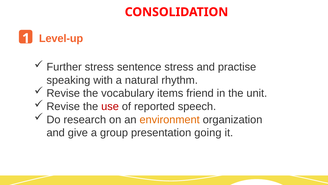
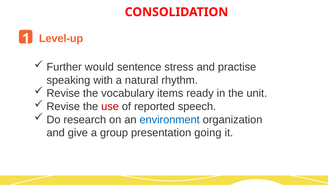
Further stress: stress -> would
friend: friend -> ready
environment colour: orange -> blue
